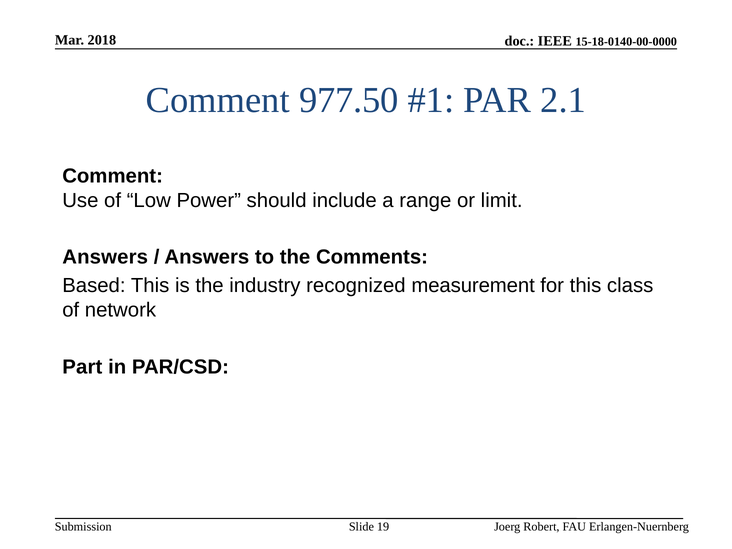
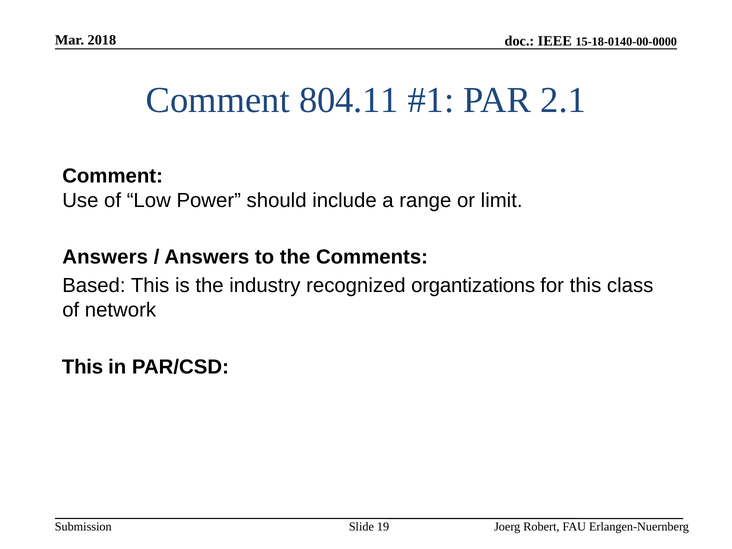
977.50: 977.50 -> 804.11
measurement: measurement -> organtizations
Part at (82, 367): Part -> This
